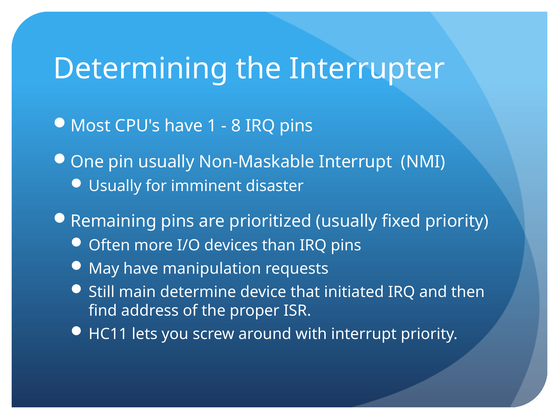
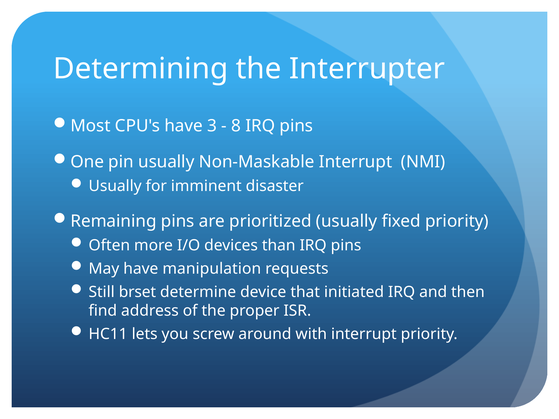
1: 1 -> 3
main: main -> brset
